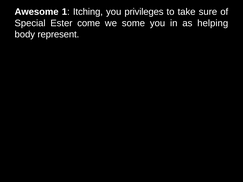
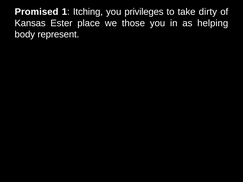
Awesome: Awesome -> Promised
sure: sure -> dirty
Special: Special -> Kansas
come: come -> place
some: some -> those
